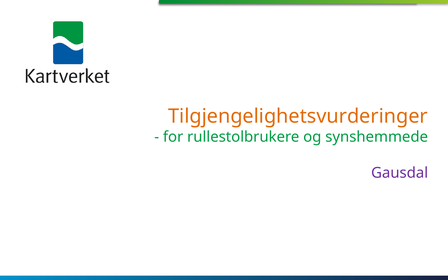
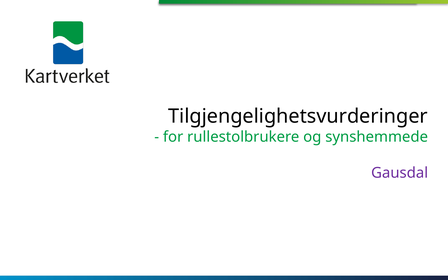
Tilgjengelighetsvurderinger colour: orange -> black
